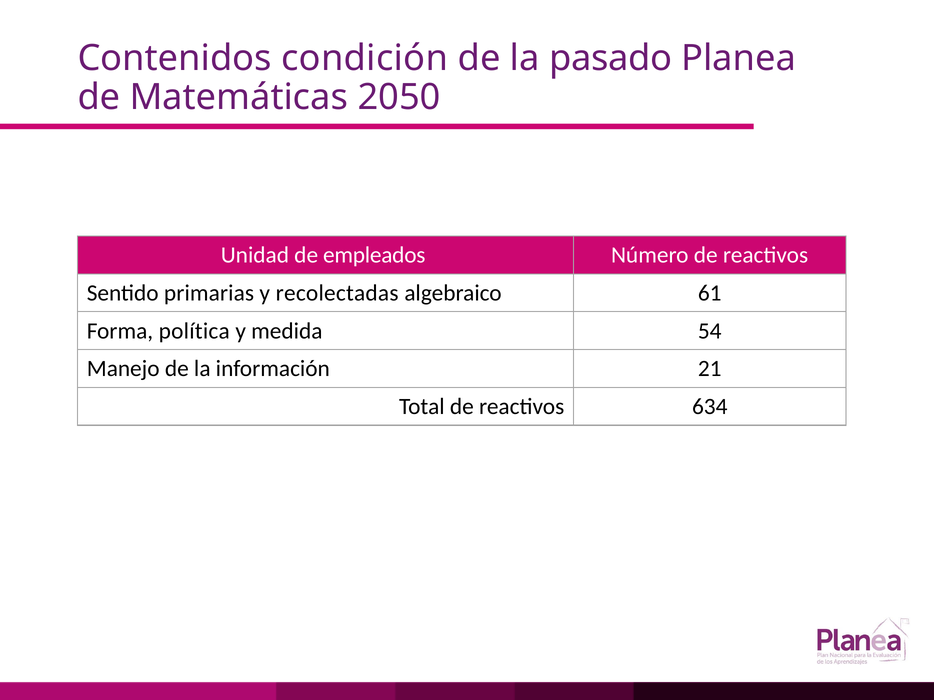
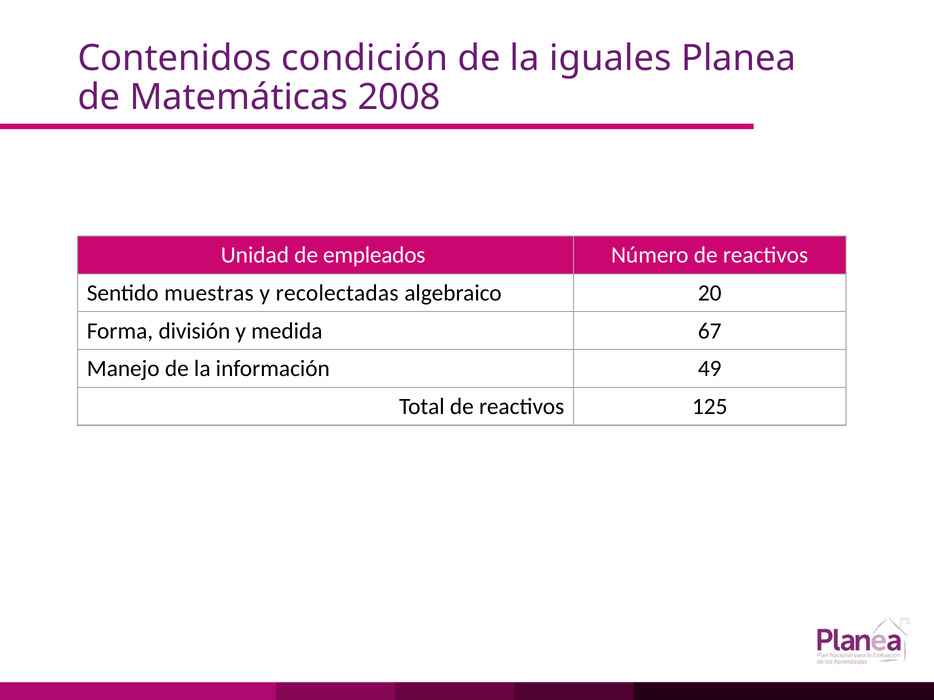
pasado: pasado -> iguales
2050: 2050 -> 2008
primarias: primarias -> muestras
61: 61 -> 20
política: política -> división
54: 54 -> 67
21: 21 -> 49
634: 634 -> 125
